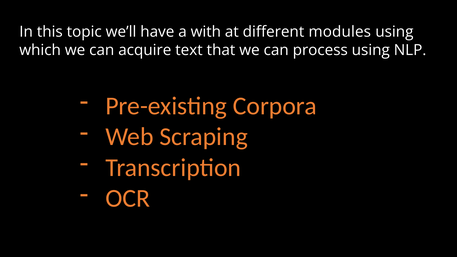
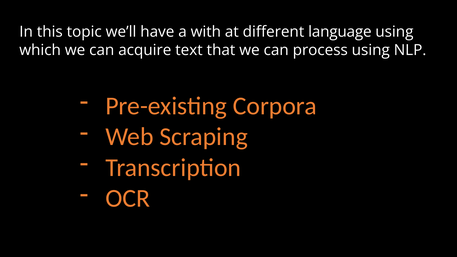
modules: modules -> language
